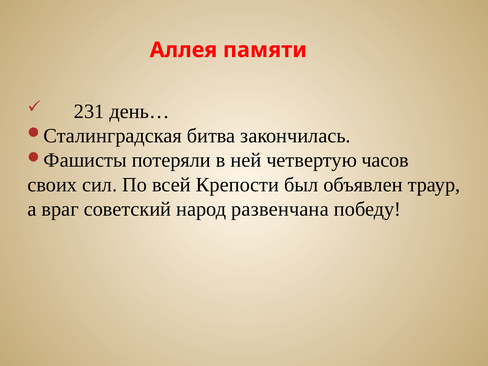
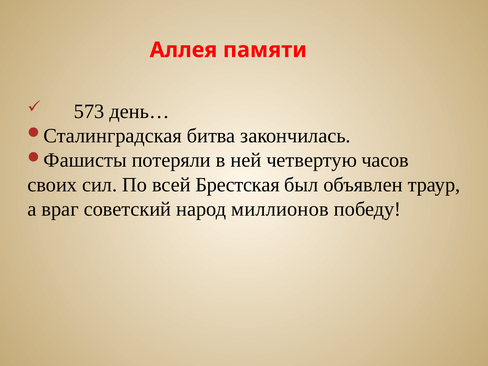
231: 231 -> 573
Крепости: Крепости -> Брестская
развенчана: развенчана -> миллионов
